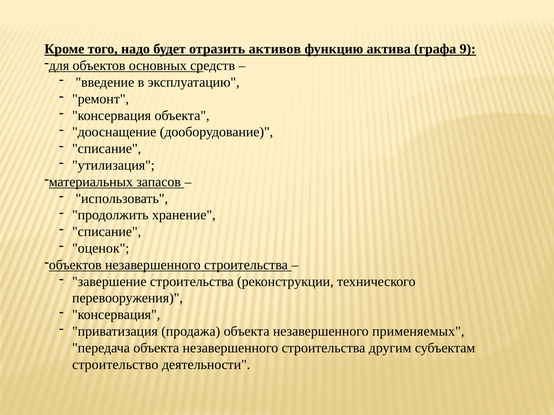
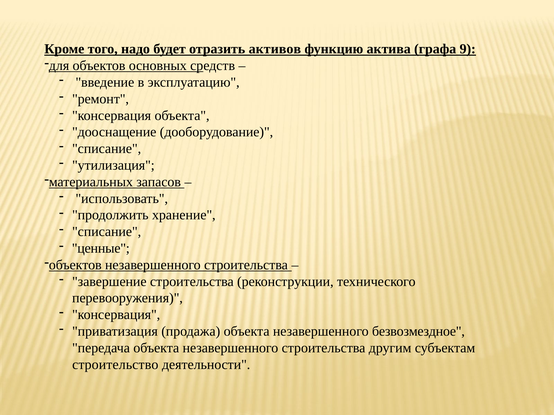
оценок: оценок -> ценные
применяемых: применяемых -> безвозмездное
